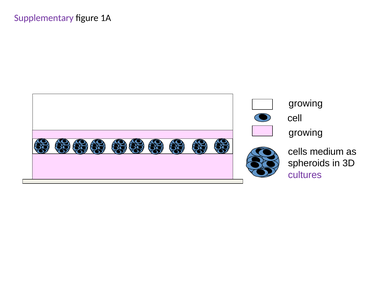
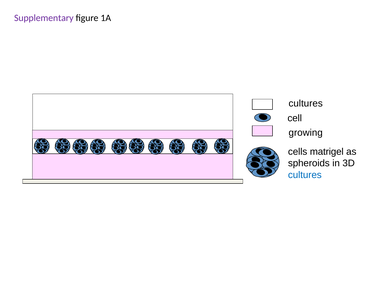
growing at (306, 103): growing -> cultures
medium: medium -> matrigel
cultures at (305, 175) colour: purple -> blue
